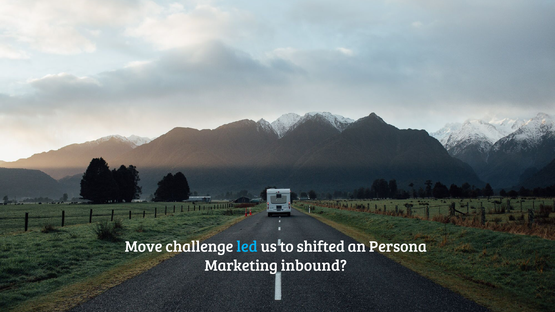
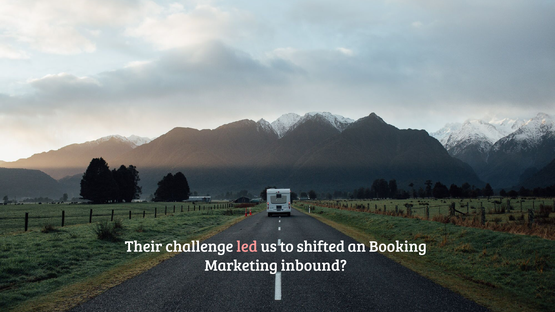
Move: Move -> Their
led colour: light blue -> pink
Persona: Persona -> Booking
